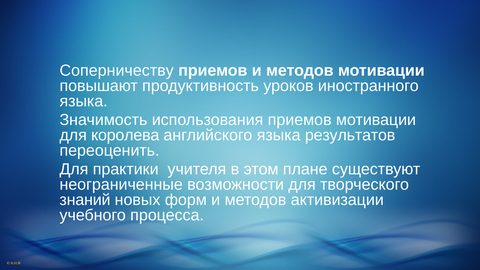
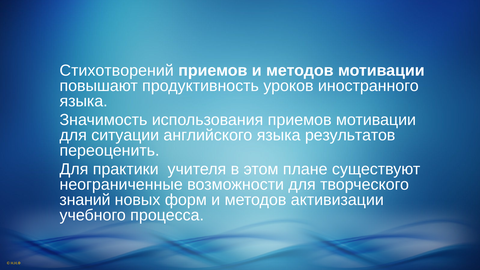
Соперничеству: Соперничеству -> Стихотворений
королева: королева -> ситуации
